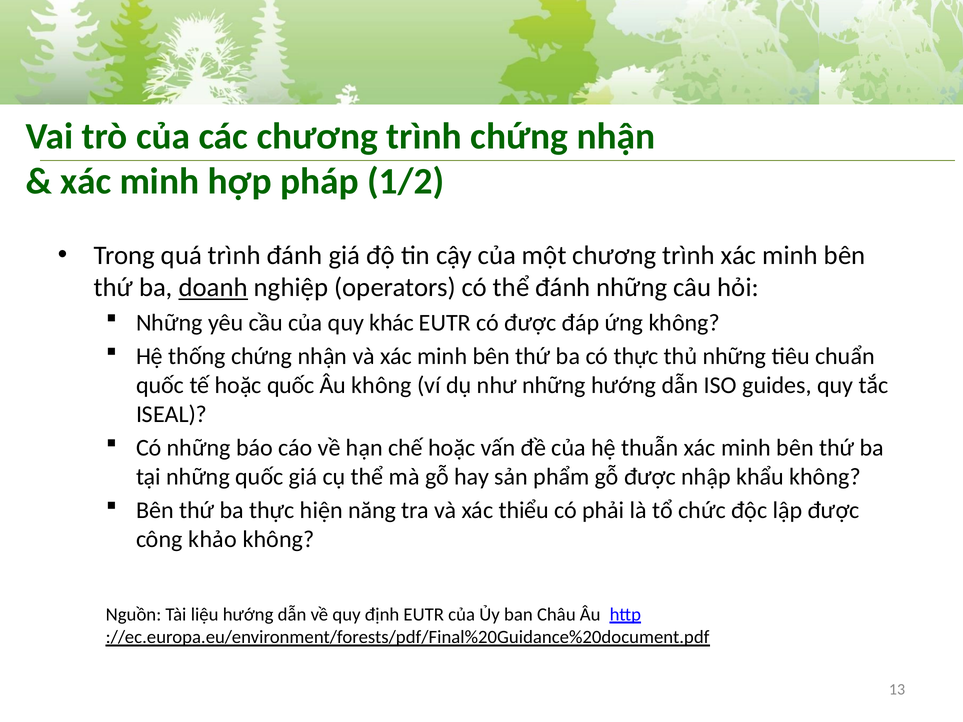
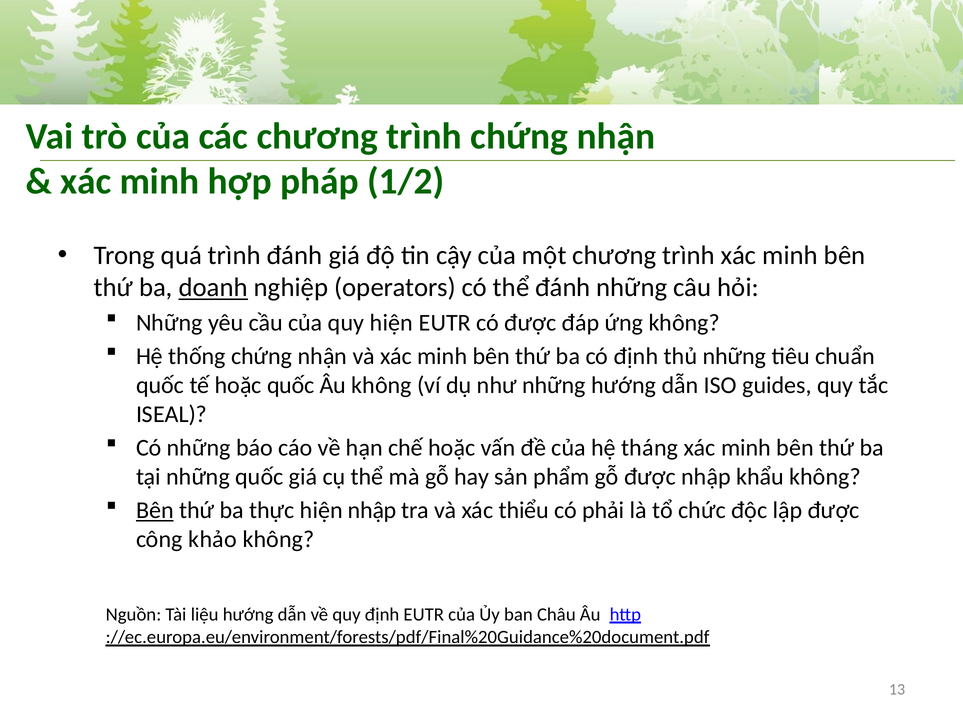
quy khác: khác -> hiện
có thực: thực -> định
thuẫn: thuẫn -> tháng
Bên at (155, 511) underline: none -> present
hiện năng: năng -> nhập
